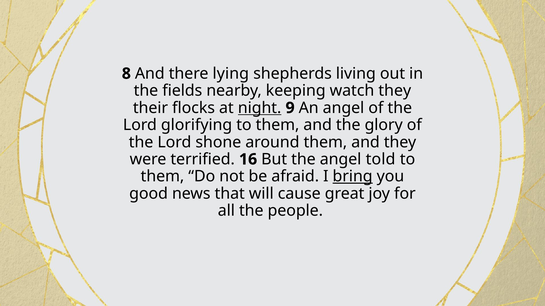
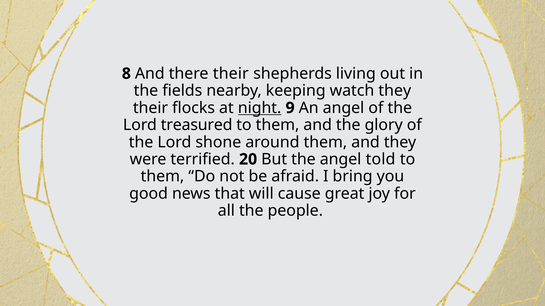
there lying: lying -> their
glorifying: glorifying -> treasured
16: 16 -> 20
bring underline: present -> none
